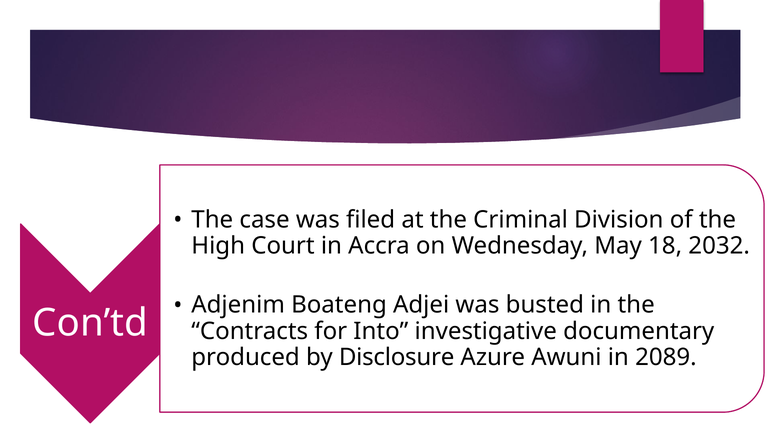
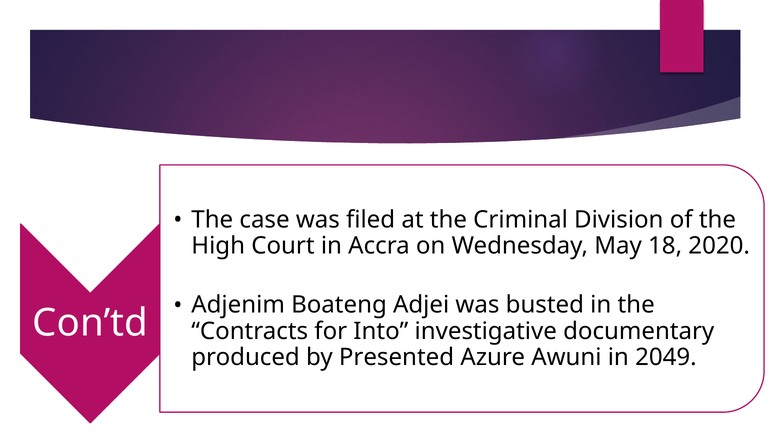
2032: 2032 -> 2020
Disclosure: Disclosure -> Presented
2089: 2089 -> 2049
